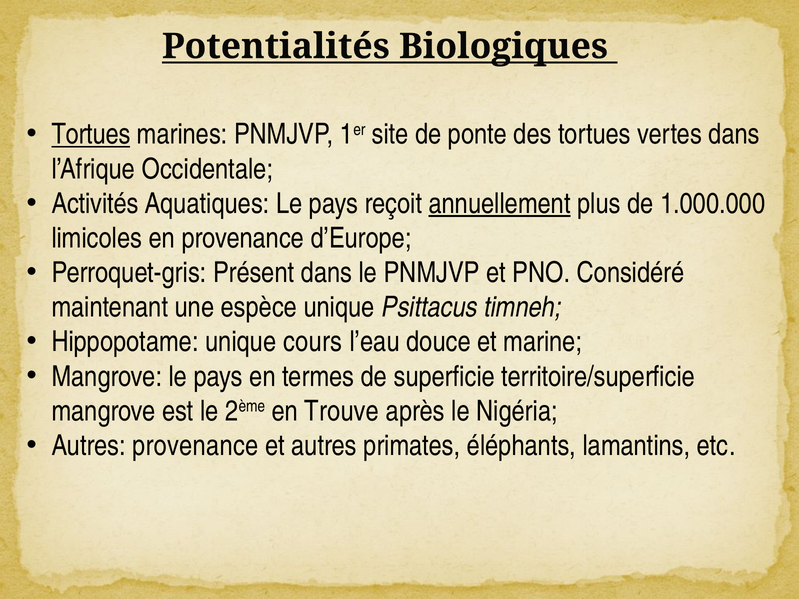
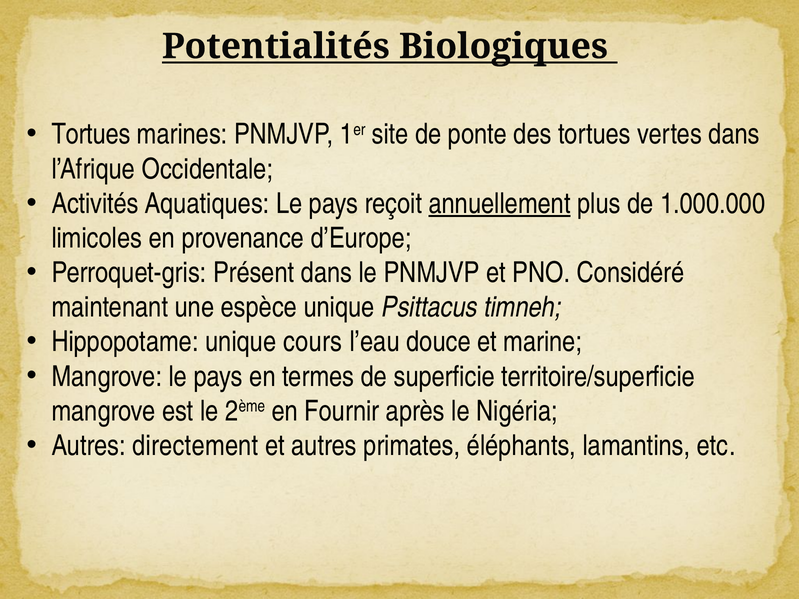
Tortues at (91, 134) underline: present -> none
Trouve: Trouve -> Fournir
Autres provenance: provenance -> directement
